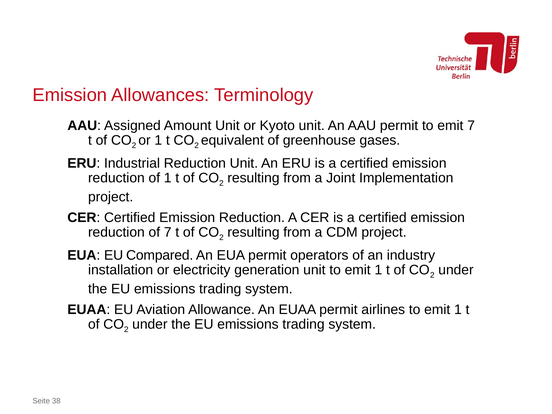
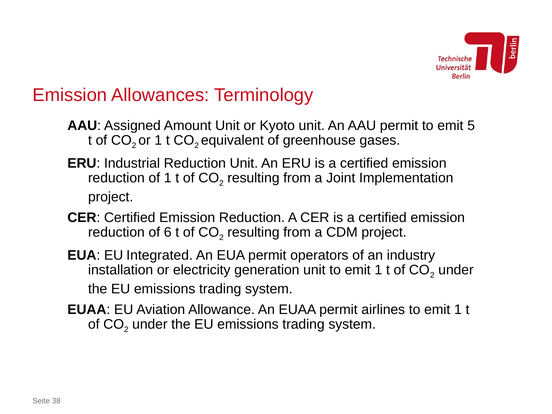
emit 7: 7 -> 5
of 7: 7 -> 6
Compared: Compared -> Integrated
